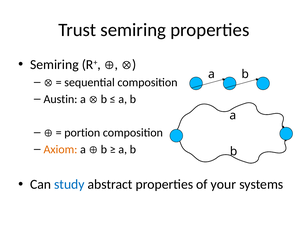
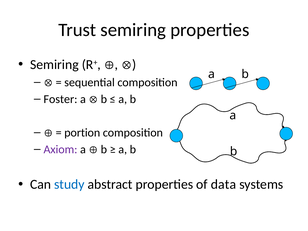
Austin: Austin -> Foster
Axiom colour: orange -> purple
your: your -> data
